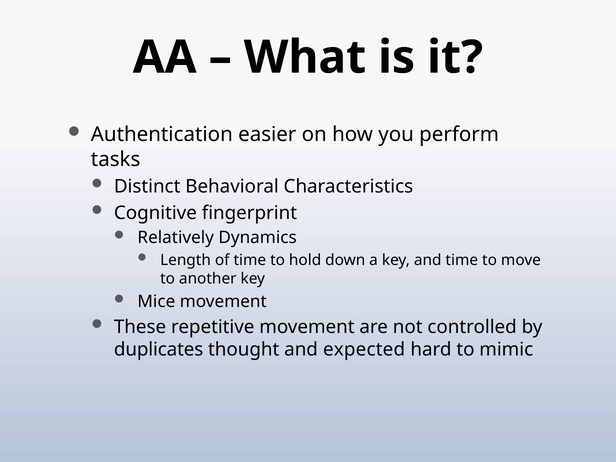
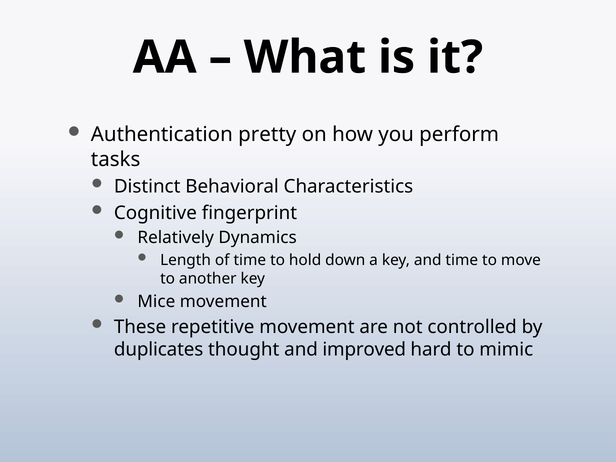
easier: easier -> pretty
expected: expected -> improved
